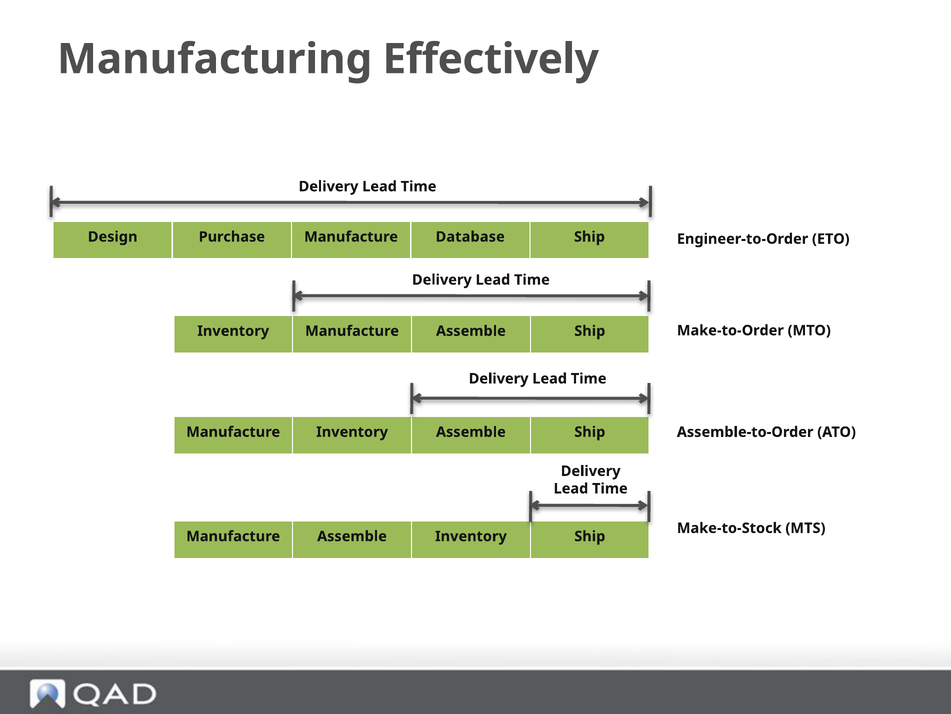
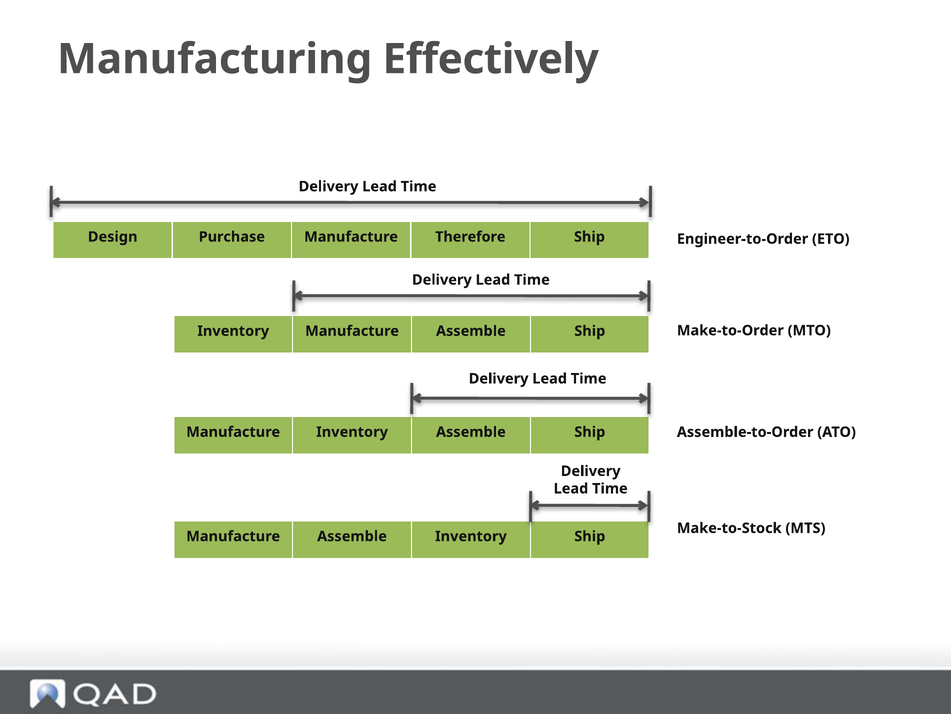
Database: Database -> Therefore
